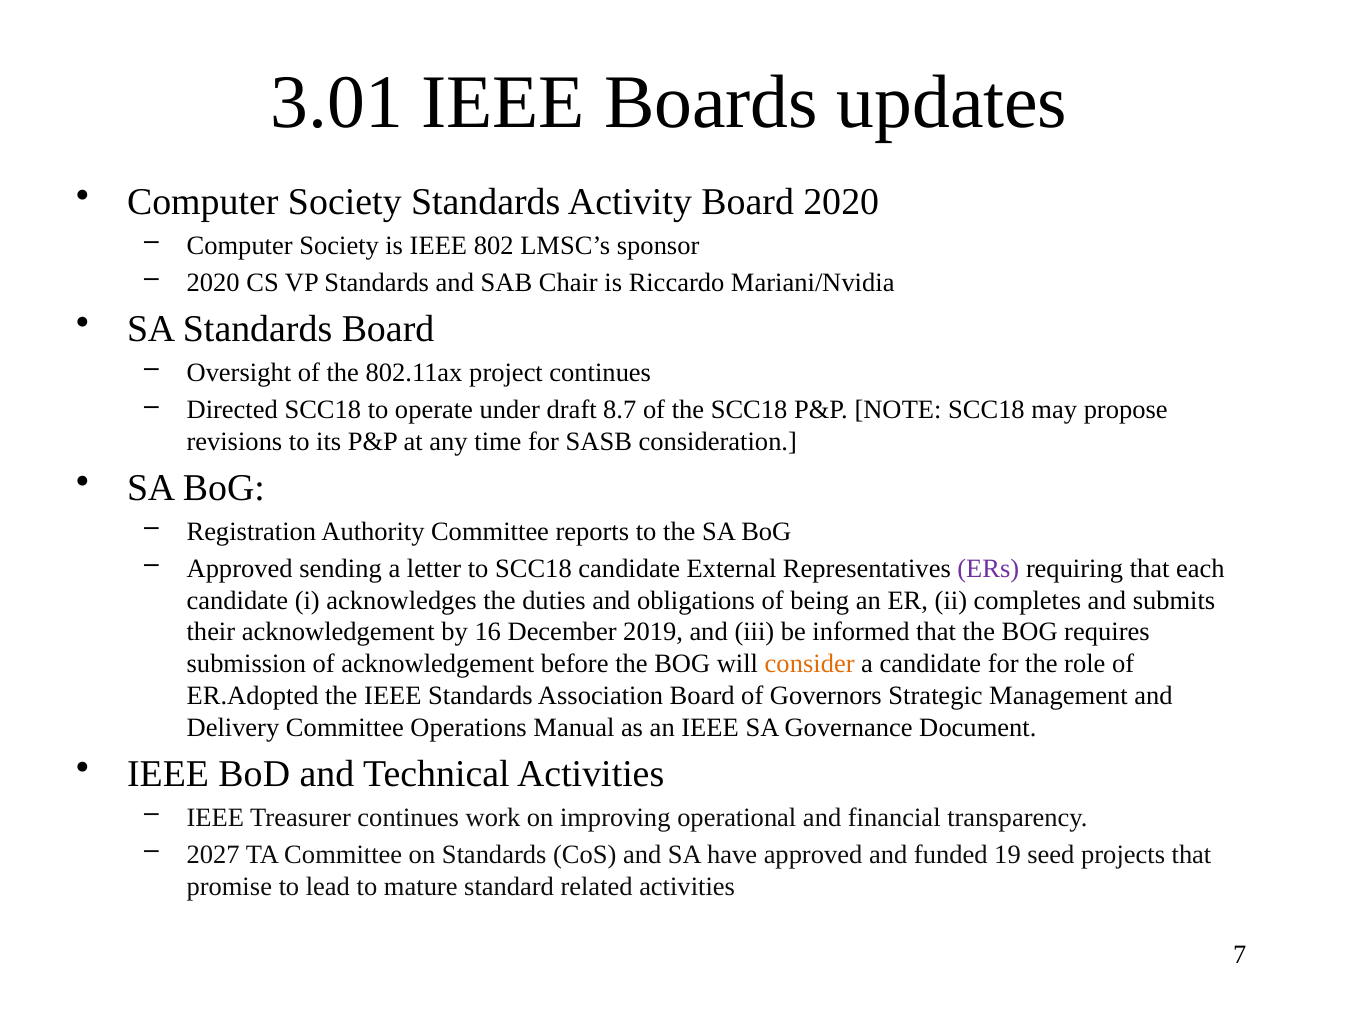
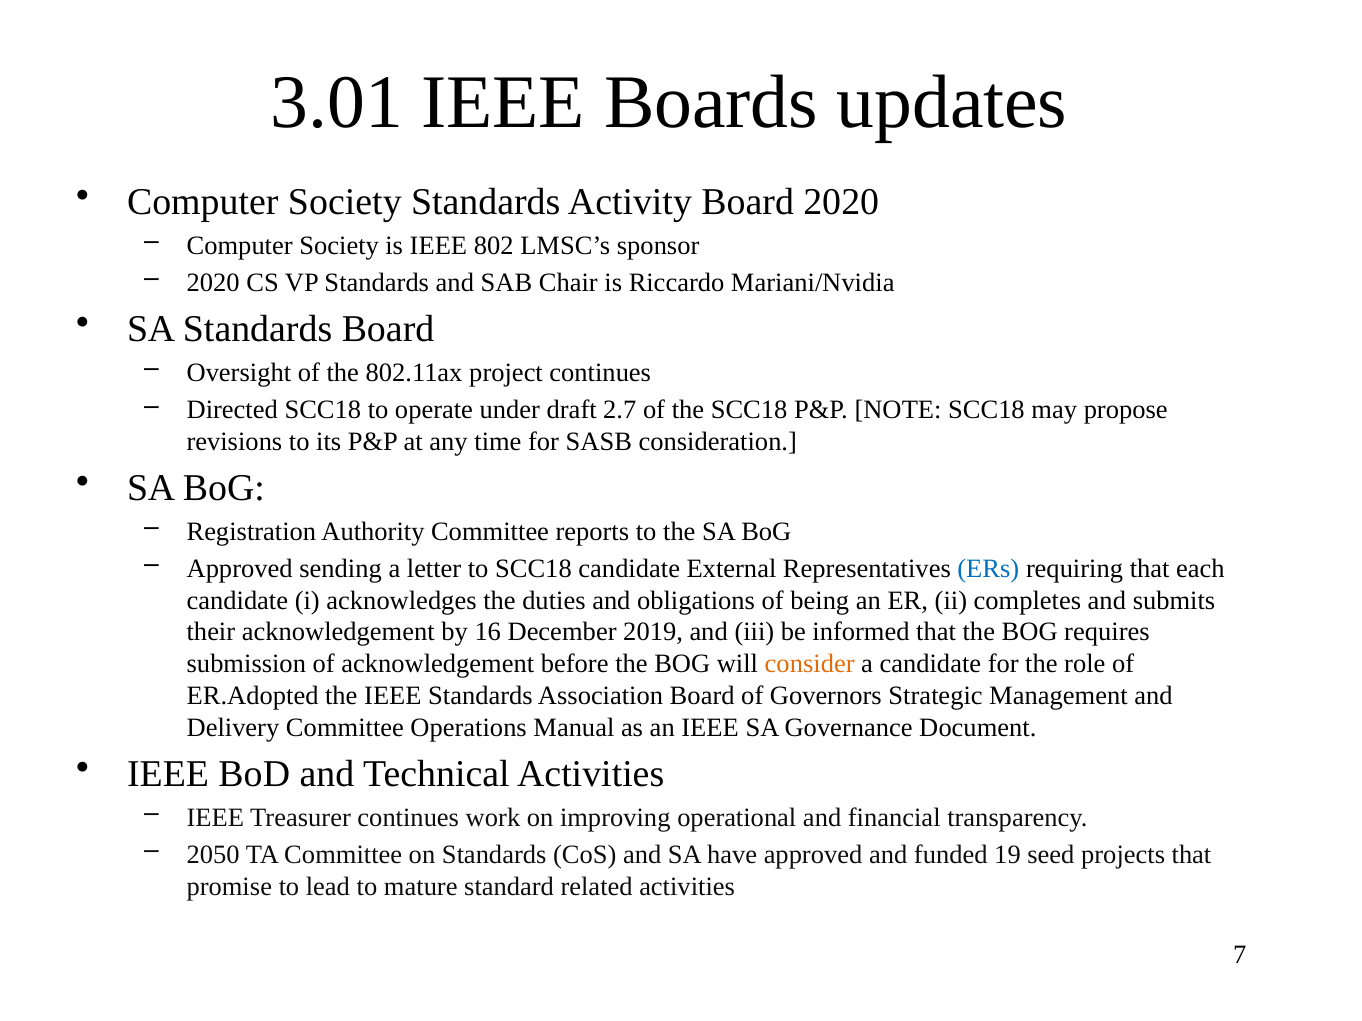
8.7: 8.7 -> 2.7
ERs colour: purple -> blue
2027: 2027 -> 2050
